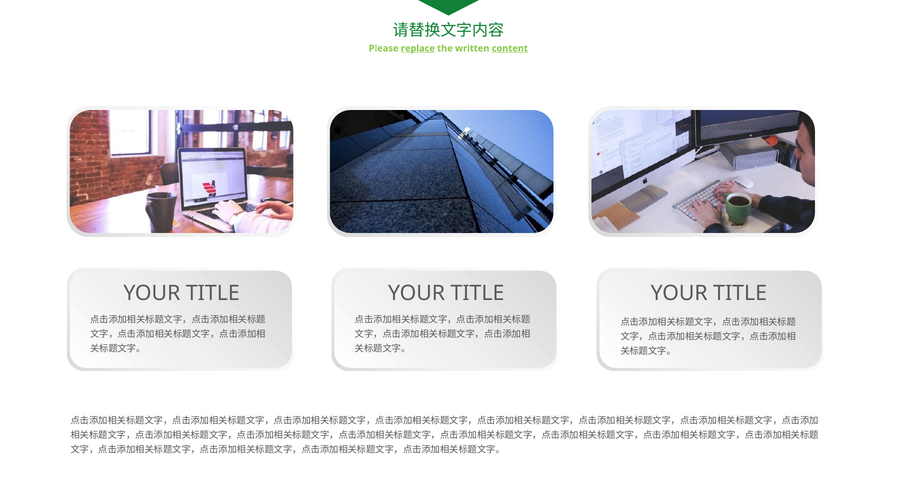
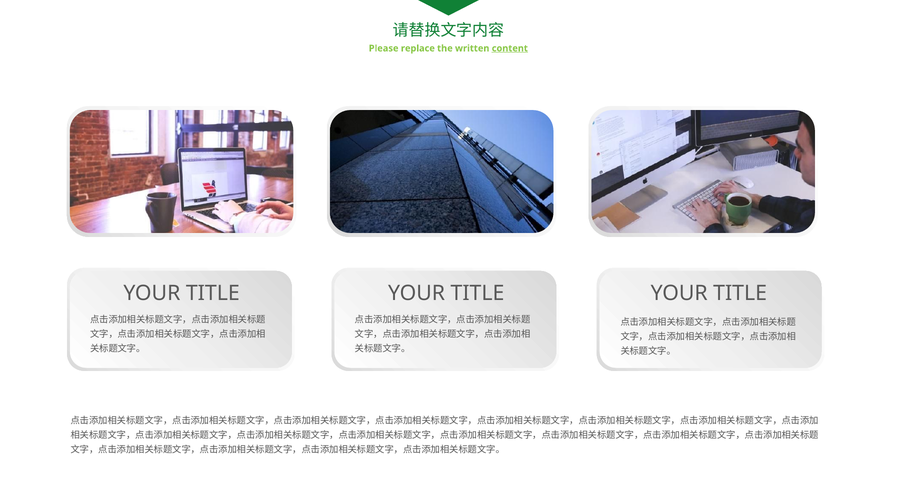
replace underline: present -> none
